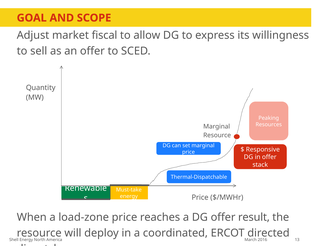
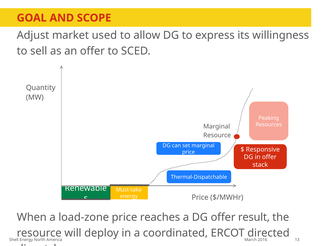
fiscal: fiscal -> used
